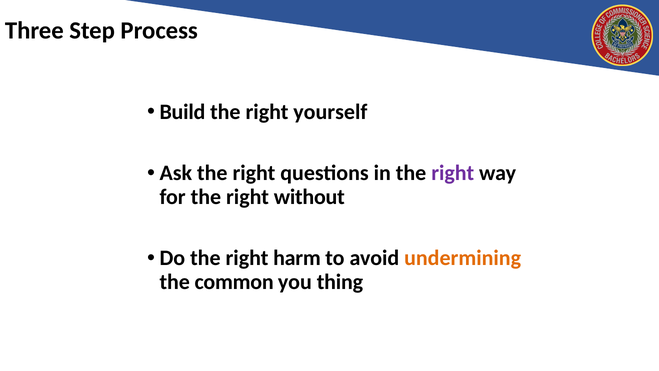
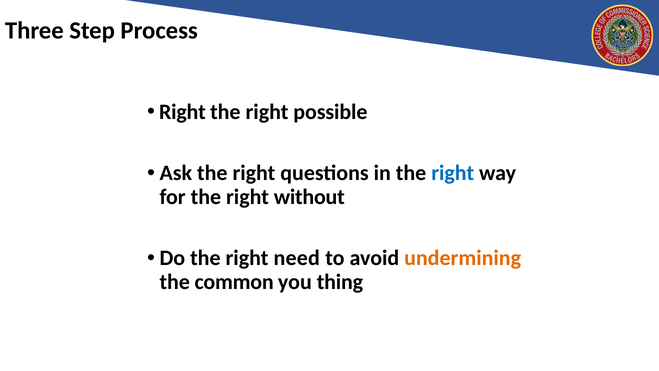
Build at (182, 112): Build -> Right
yourself: yourself -> possible
right at (453, 173) colour: purple -> blue
harm: harm -> need
